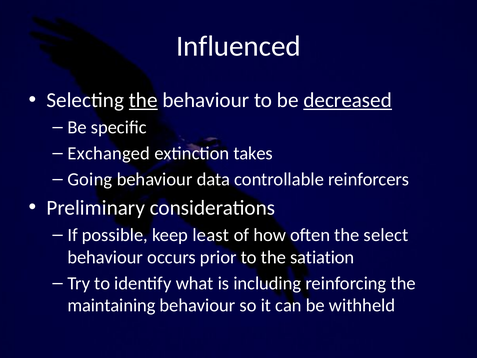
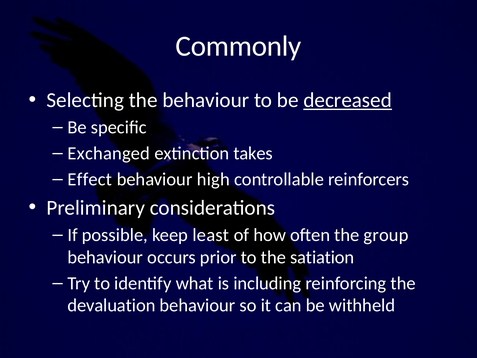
Influenced: Influenced -> Commonly
the at (143, 100) underline: present -> none
Going: Going -> Effect
data: data -> high
select: select -> group
maintaining: maintaining -> devaluation
